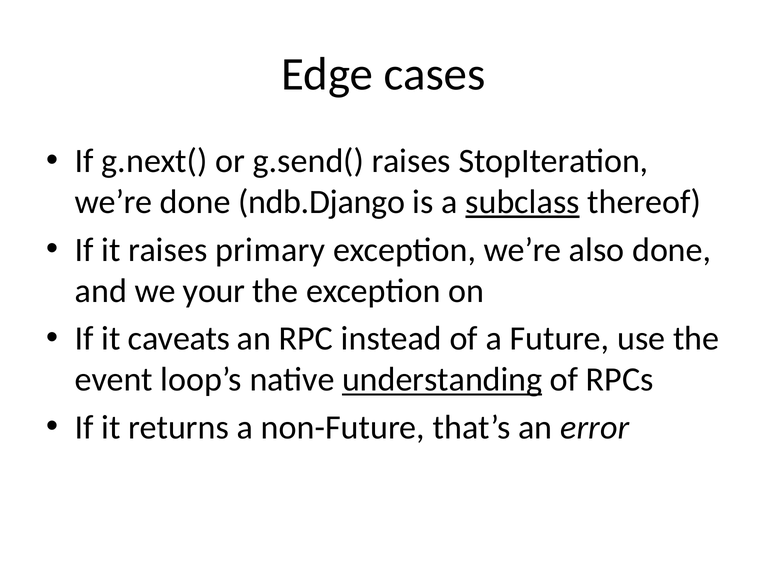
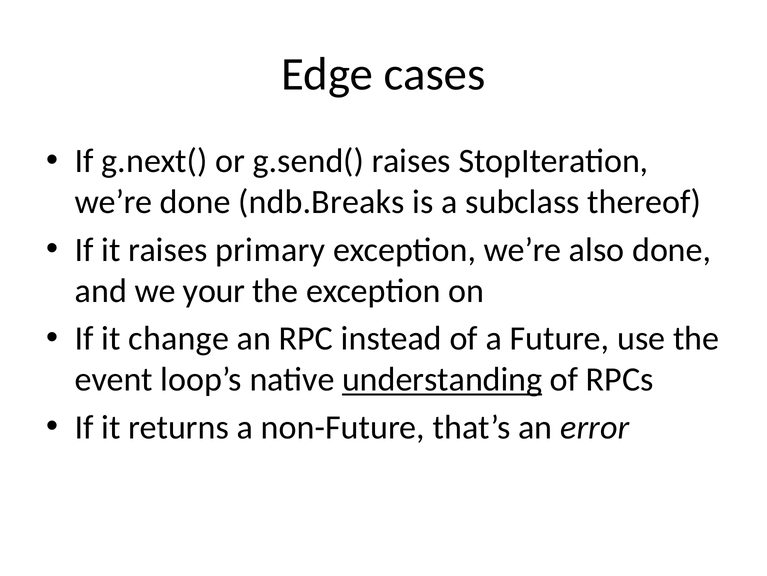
ndb.Django: ndb.Django -> ndb.Breaks
subclass underline: present -> none
caveats: caveats -> change
